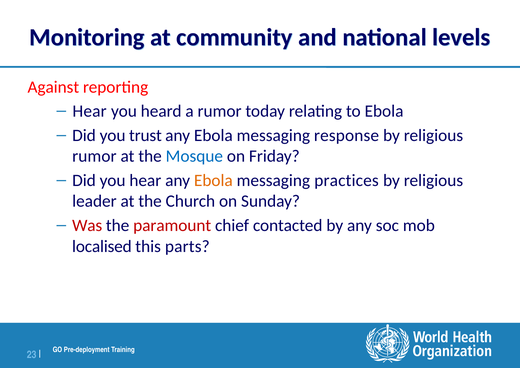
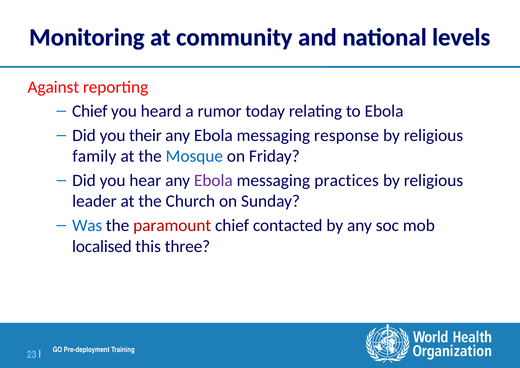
Hear at (90, 111): Hear -> Chief
trust: trust -> their
rumor at (94, 156): rumor -> family
Ebola at (213, 180) colour: orange -> purple
Was colour: red -> blue
parts: parts -> three
